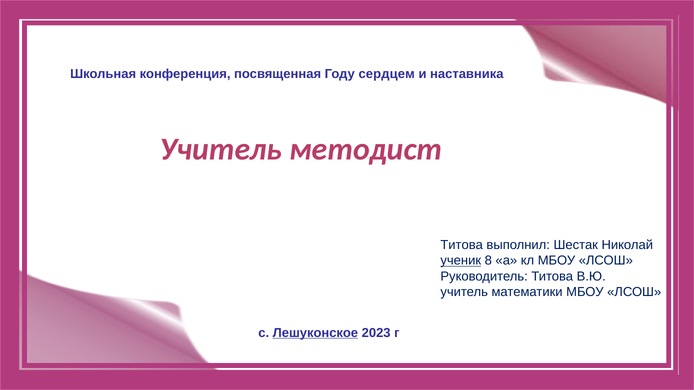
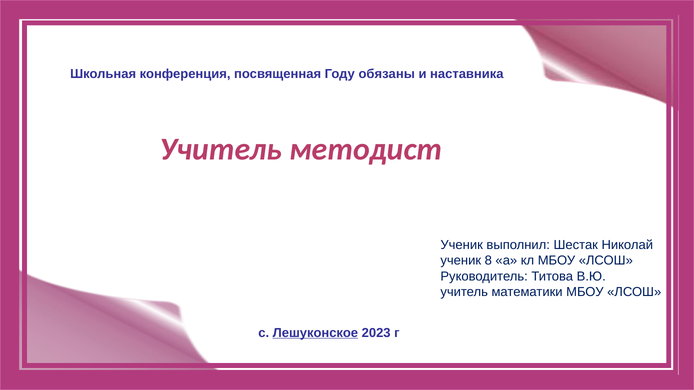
сердцем: сердцем -> обязаны
Титова at (462, 245): Титова -> Ученик
ученик at (461, 261) underline: present -> none
